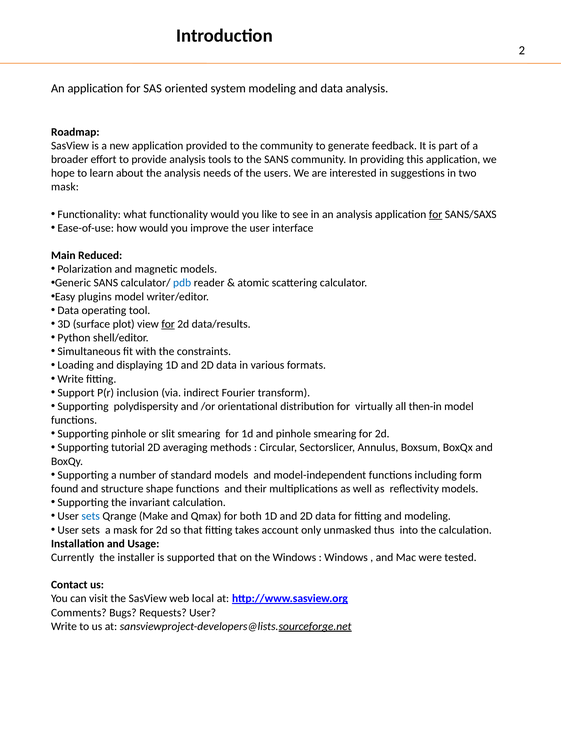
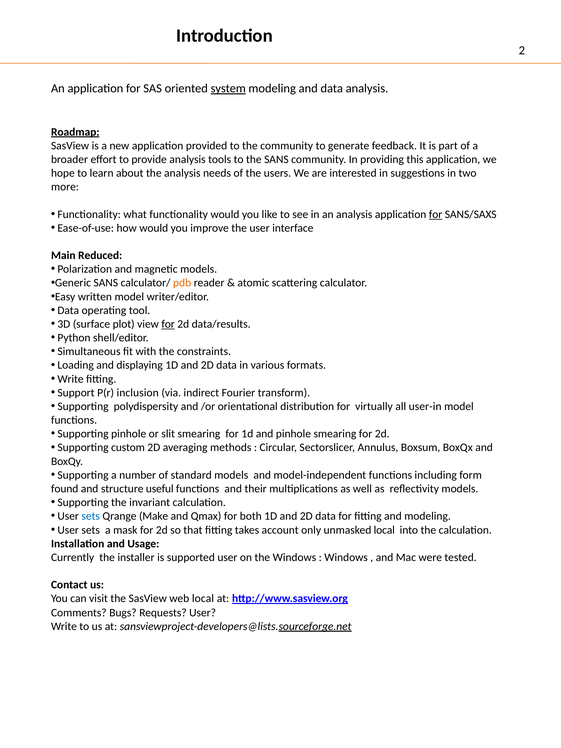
system underline: none -> present
Roadmap underline: none -> present
mask at (65, 187): mask -> more
pdb colour: blue -> orange
plugins: plugins -> written
then-in: then-in -> user-in
tutorial: tutorial -> custom
shape: shape -> useful
unmasked thus: thus -> local
supported that: that -> user
